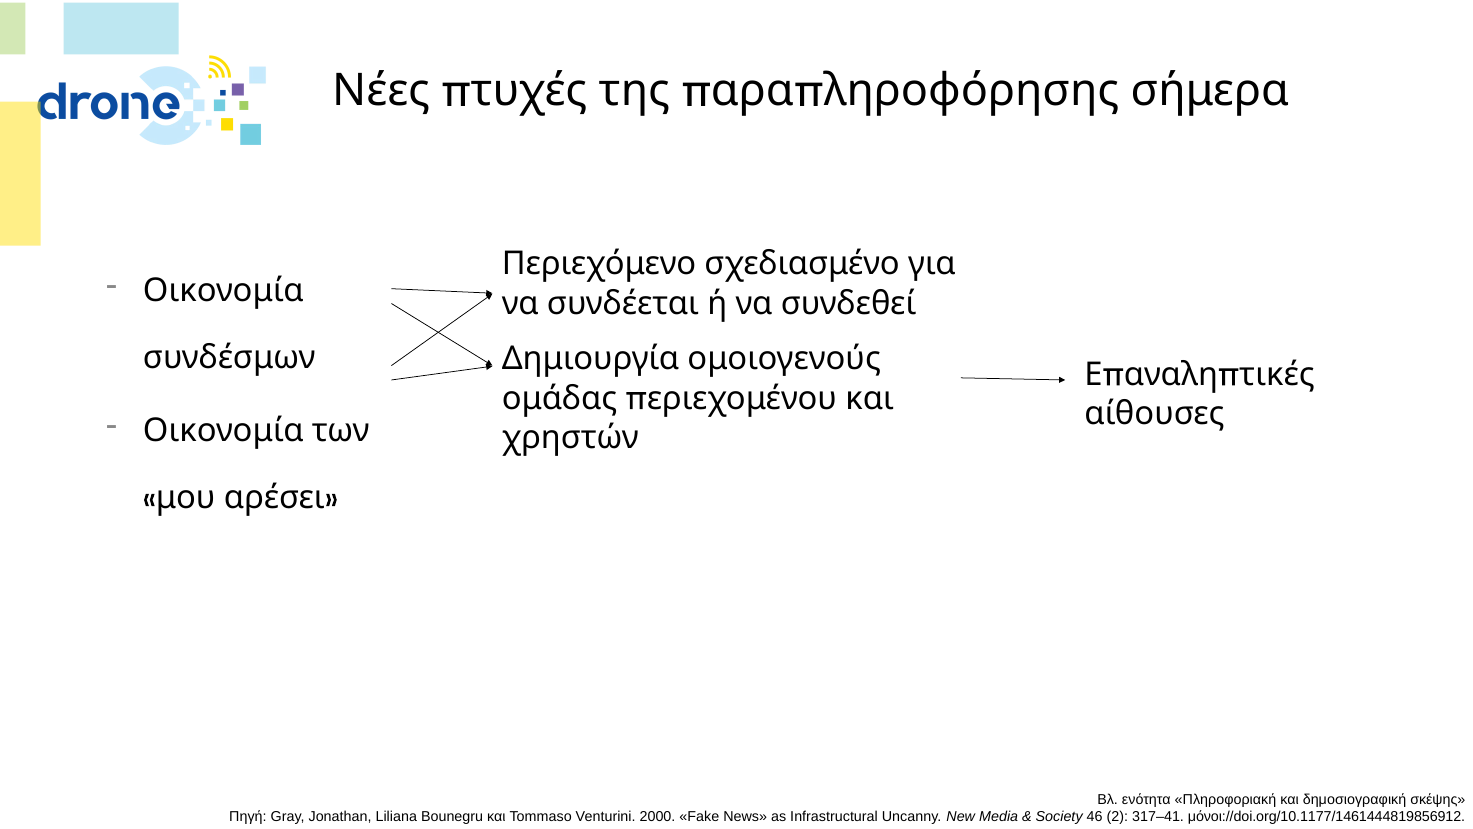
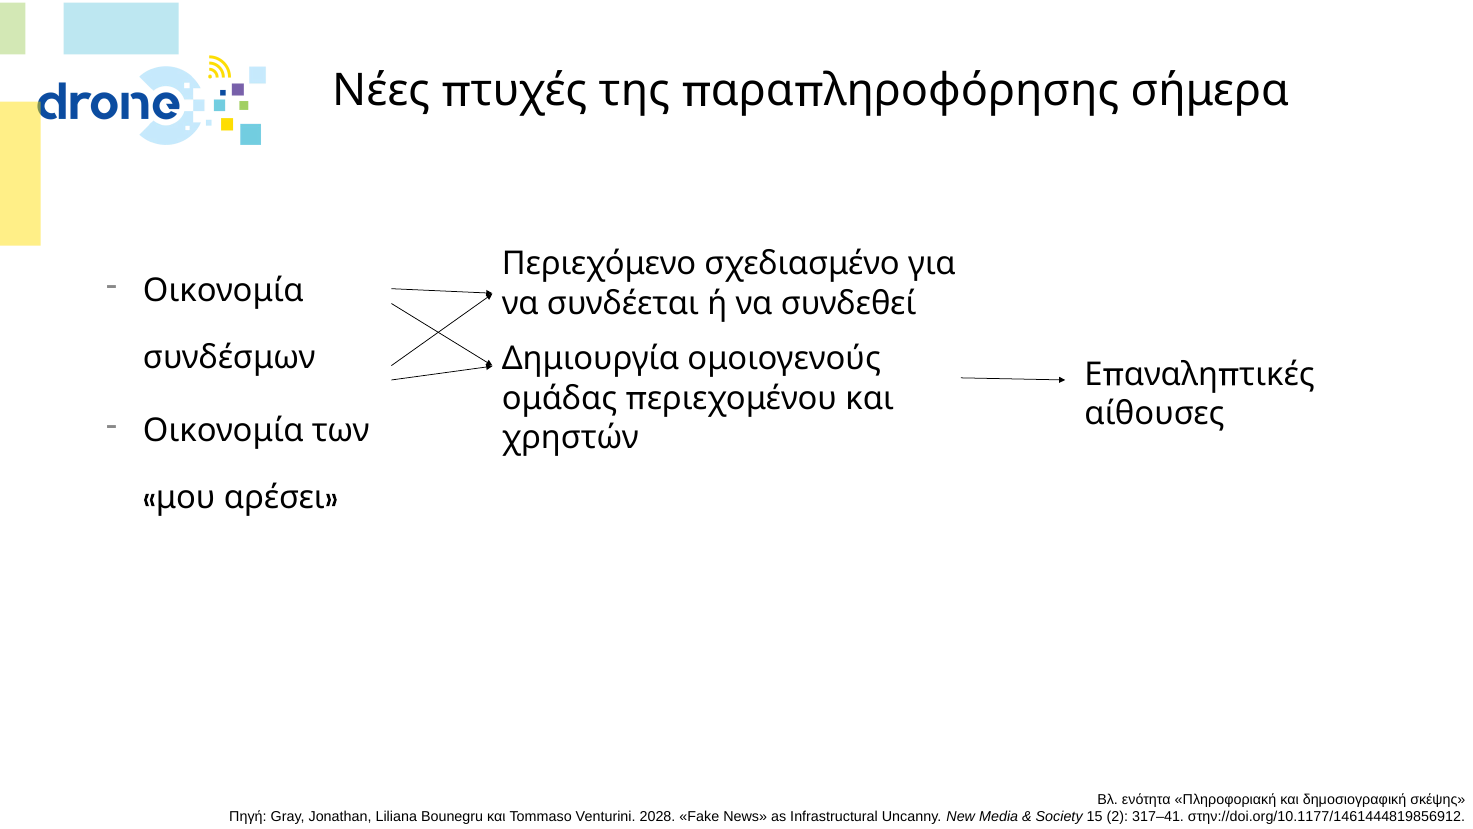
2000: 2000 -> 2028
46: 46 -> 15
μόνοι://doi.org/10.1177/1461444819856912: μόνοι://doi.org/10.1177/1461444819856912 -> στην://doi.org/10.1177/1461444819856912
